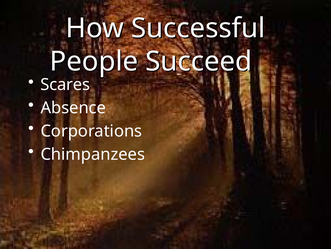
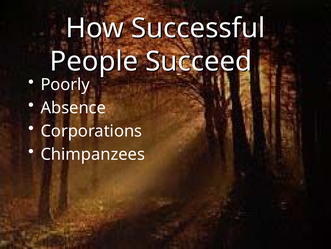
Scares: Scares -> Poorly
